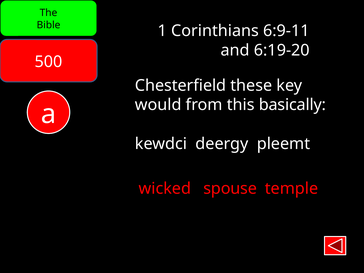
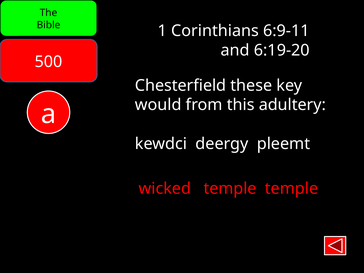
basically: basically -> adultery
wicked spouse: spouse -> temple
